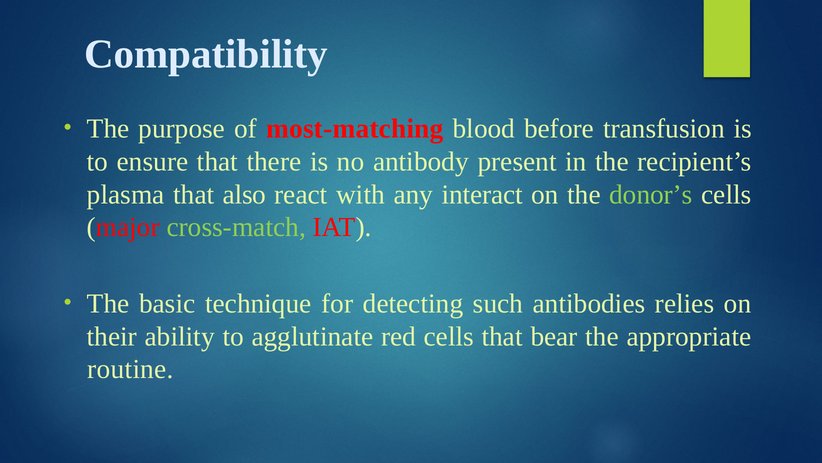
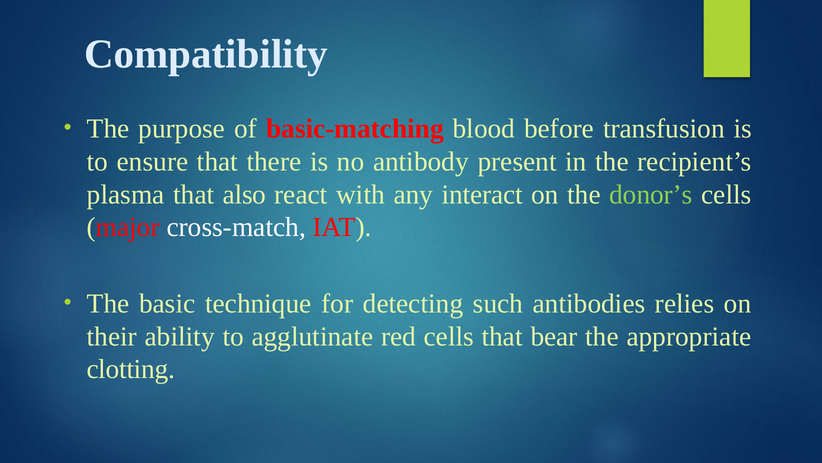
most-matching: most-matching -> basic-matching
cross-match colour: light green -> white
routine: routine -> clotting
